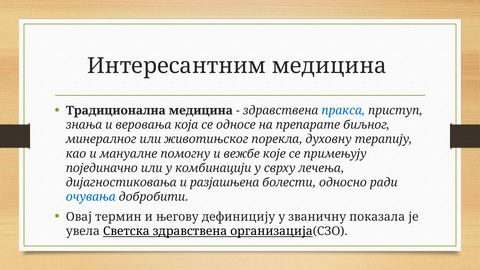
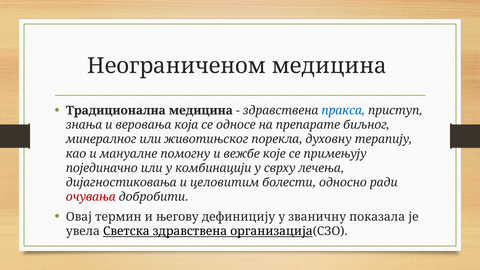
Интересантним: Интересантним -> Неограниченом
разјашњена: разјашњена -> целовитим
очувања colour: blue -> red
